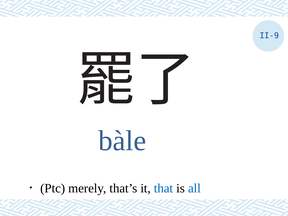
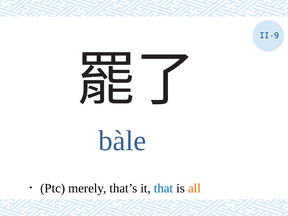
all colour: blue -> orange
